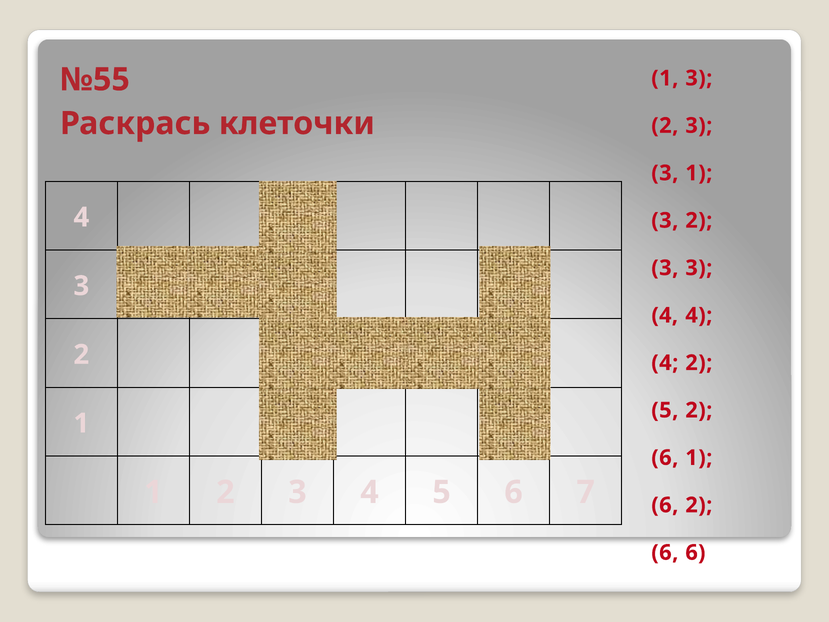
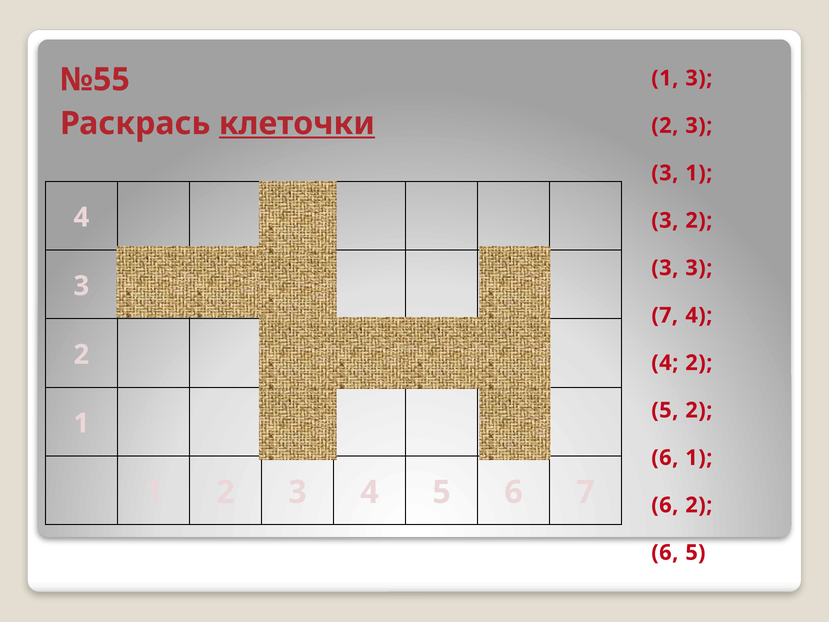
клеточки underline: none -> present
4 at (665, 315): 4 -> 7
6 6: 6 -> 5
